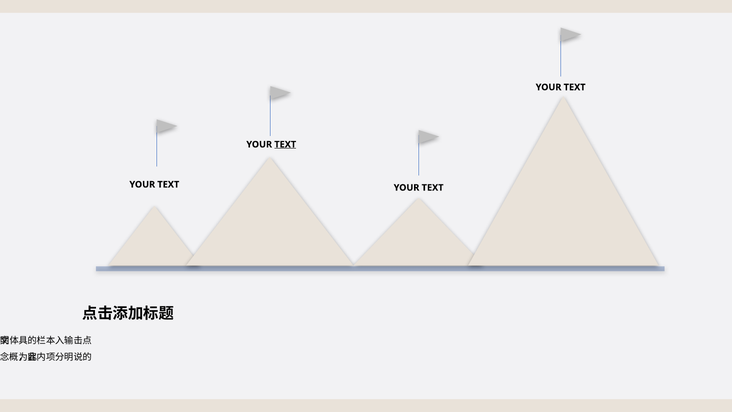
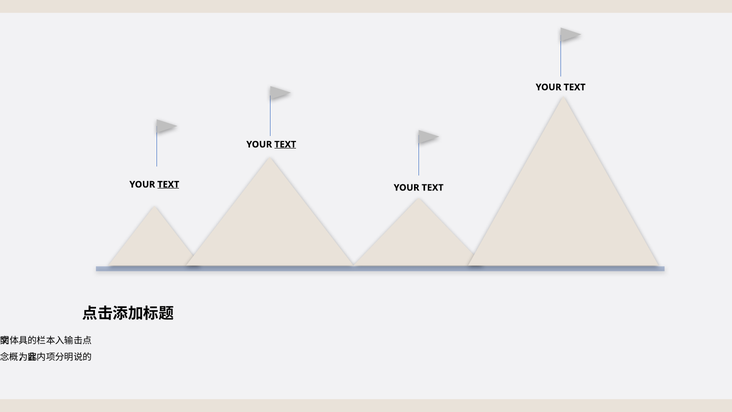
TEXT at (168, 184) underline: none -> present
